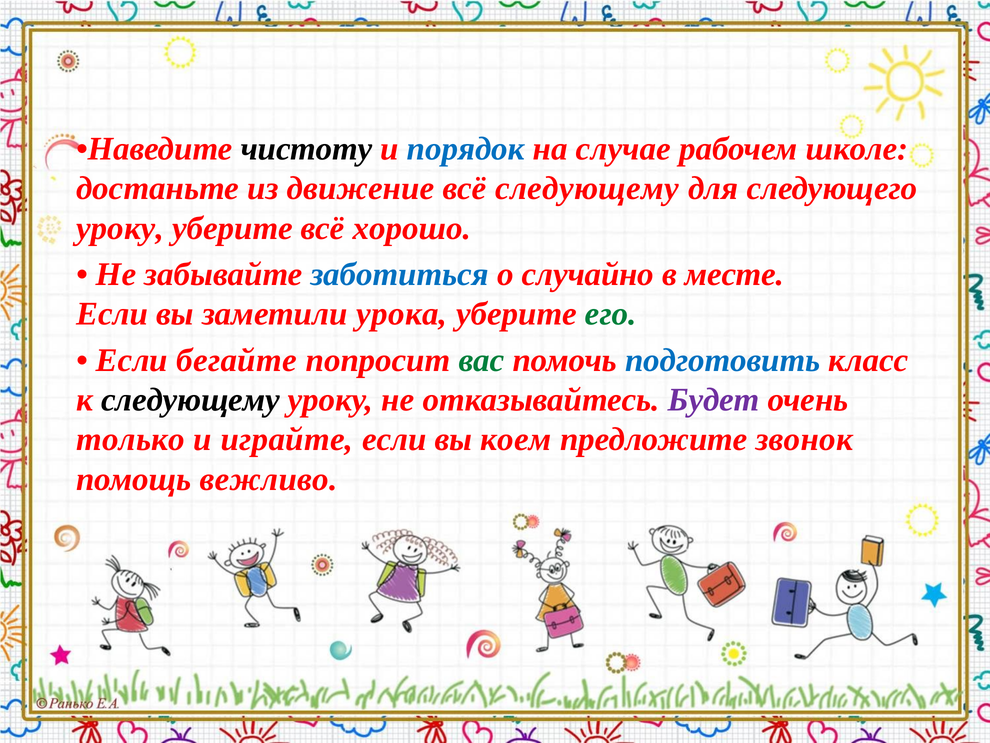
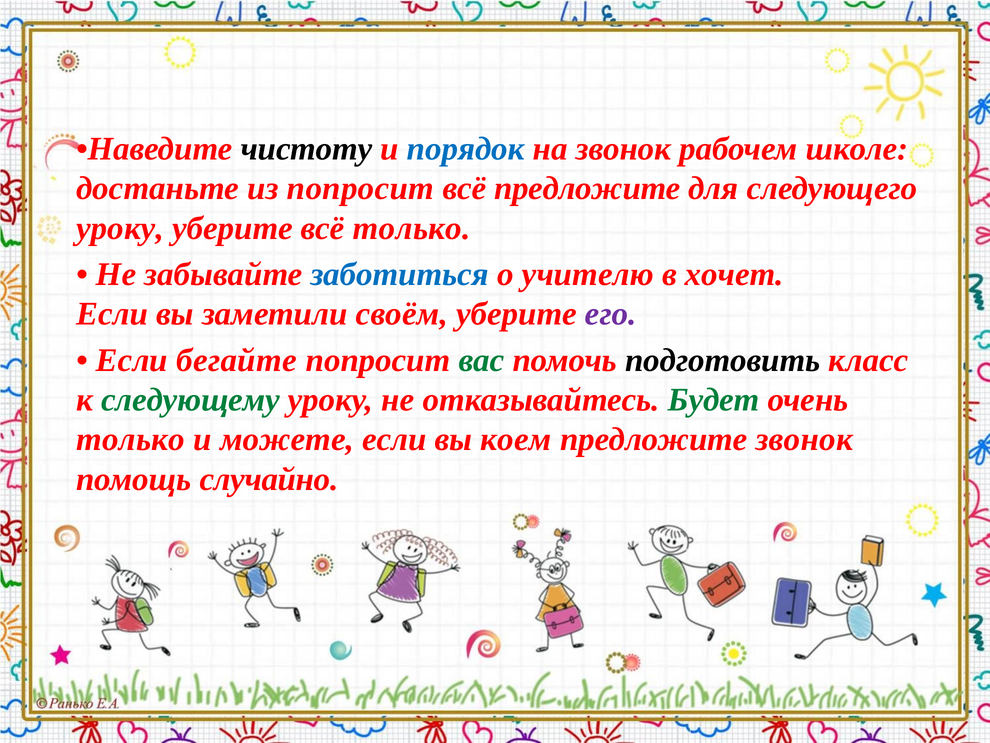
на случае: случае -> звонок
из движение: движение -> попросит
всё следующему: следующему -> предложите
всё хорошо: хорошо -> только
случайно: случайно -> учителю
месте: месте -> хочет
урока: урока -> своём
его colour: green -> purple
подготовить colour: blue -> black
следующему at (190, 400) colour: black -> green
Будет colour: purple -> green
играйте: играйте -> можете
вежливо: вежливо -> случайно
